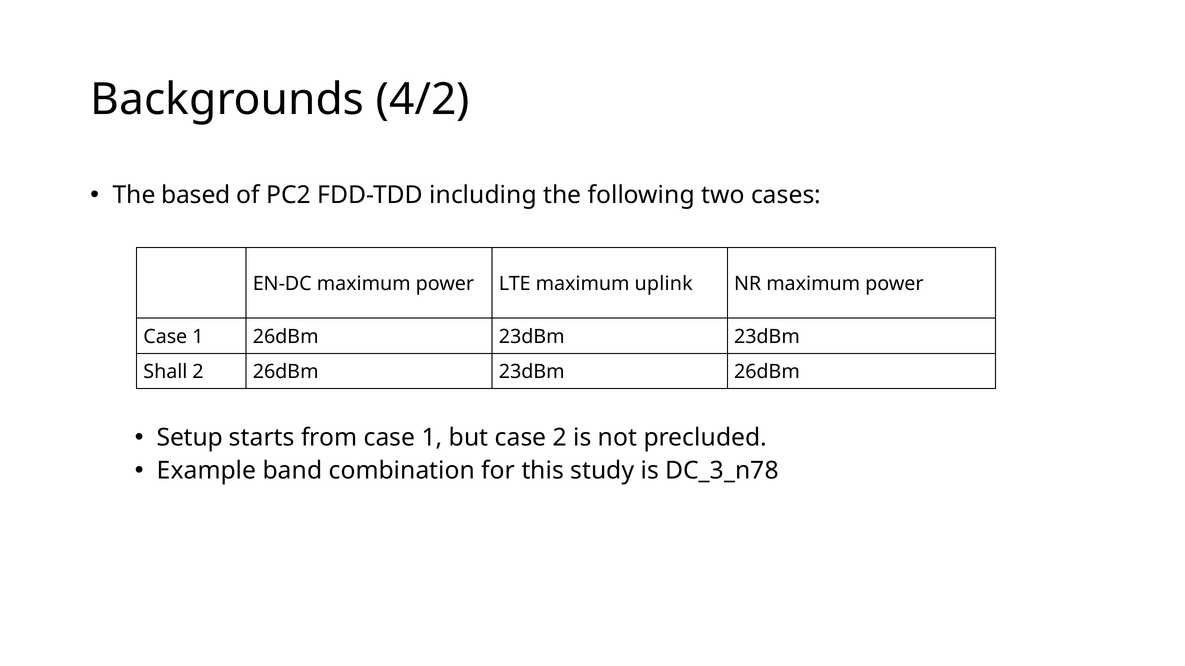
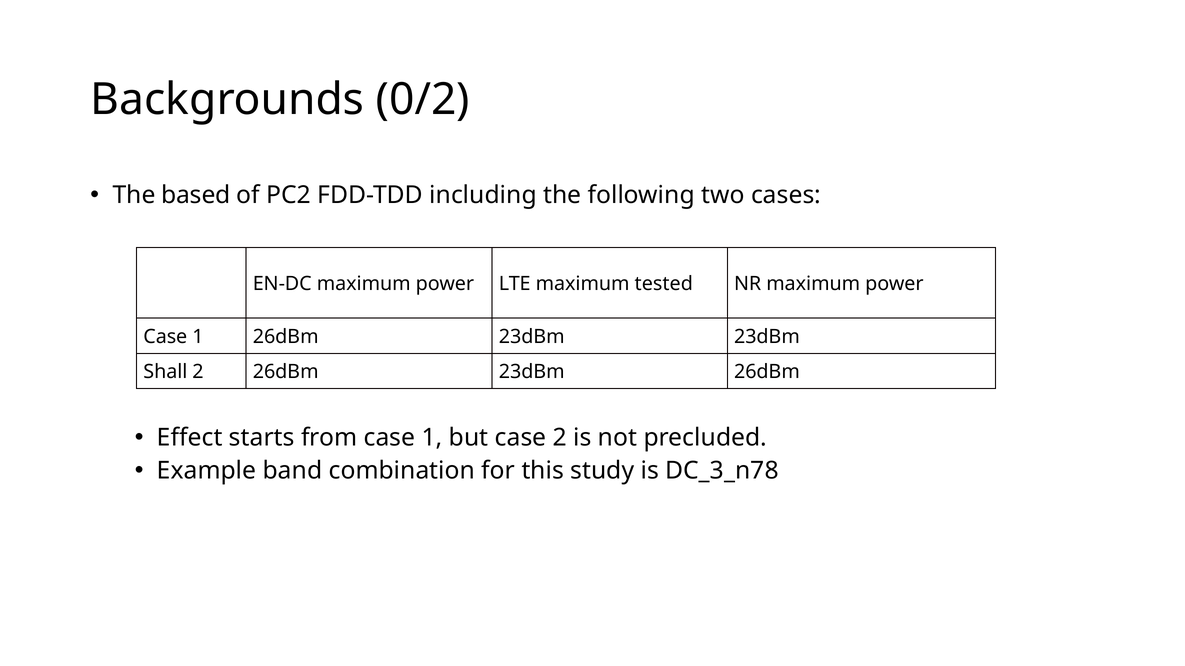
4/2: 4/2 -> 0/2
uplink: uplink -> tested
Setup: Setup -> Effect
